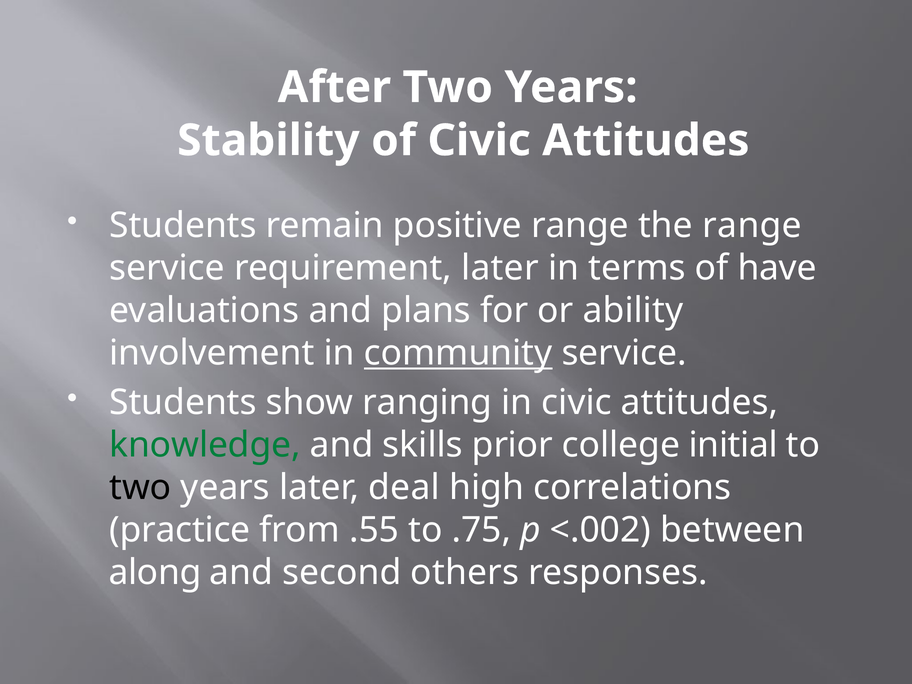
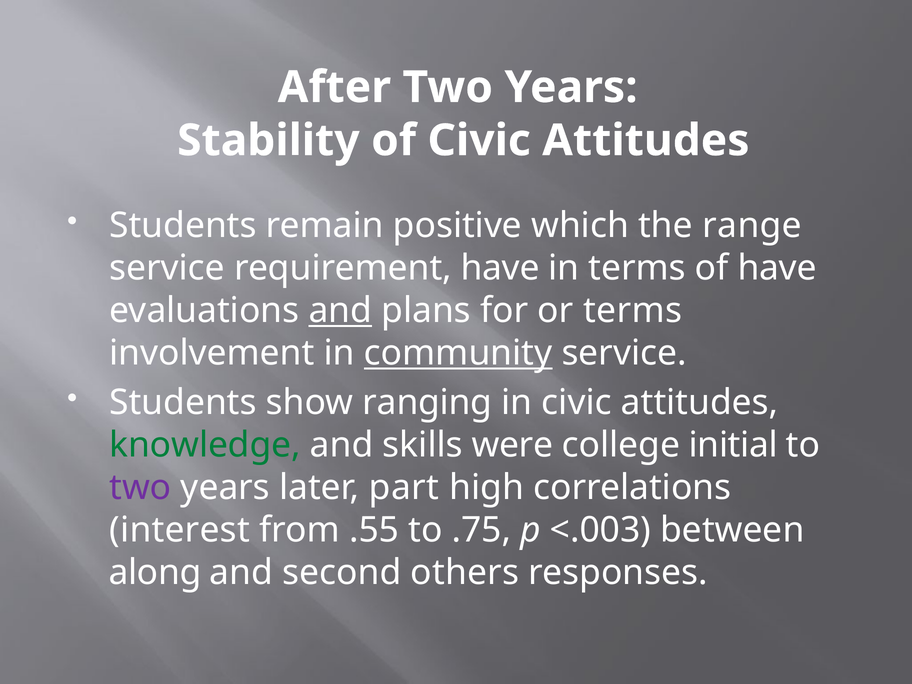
positive range: range -> which
requirement later: later -> have
and at (340, 311) underline: none -> present
or ability: ability -> terms
prior: prior -> were
two at (140, 488) colour: black -> purple
deal: deal -> part
practice: practice -> interest
<.002: <.002 -> <.003
